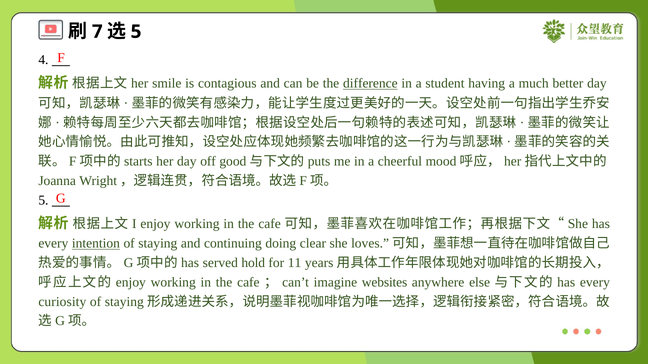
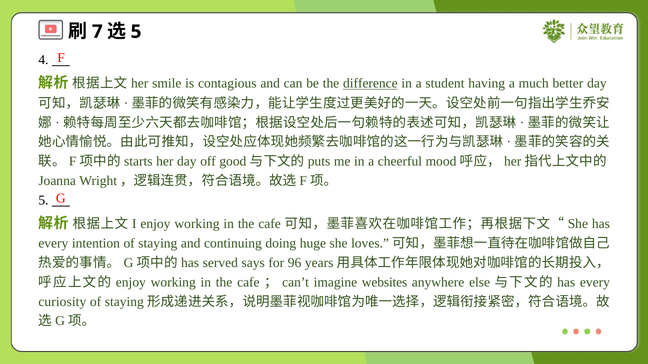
intention underline: present -> none
clear: clear -> huge
hold: hold -> says
11: 11 -> 96
